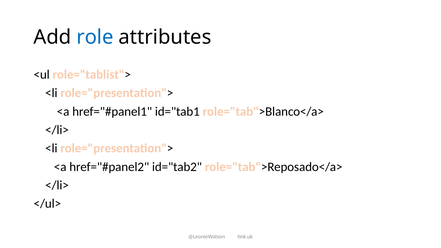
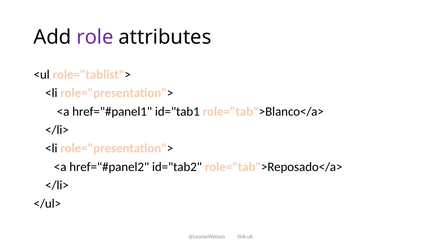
role colour: blue -> purple
